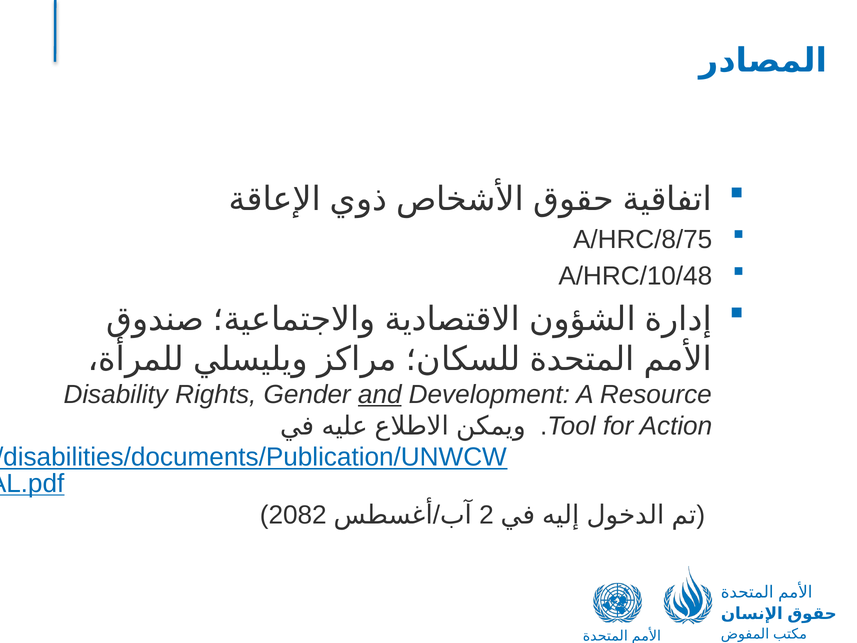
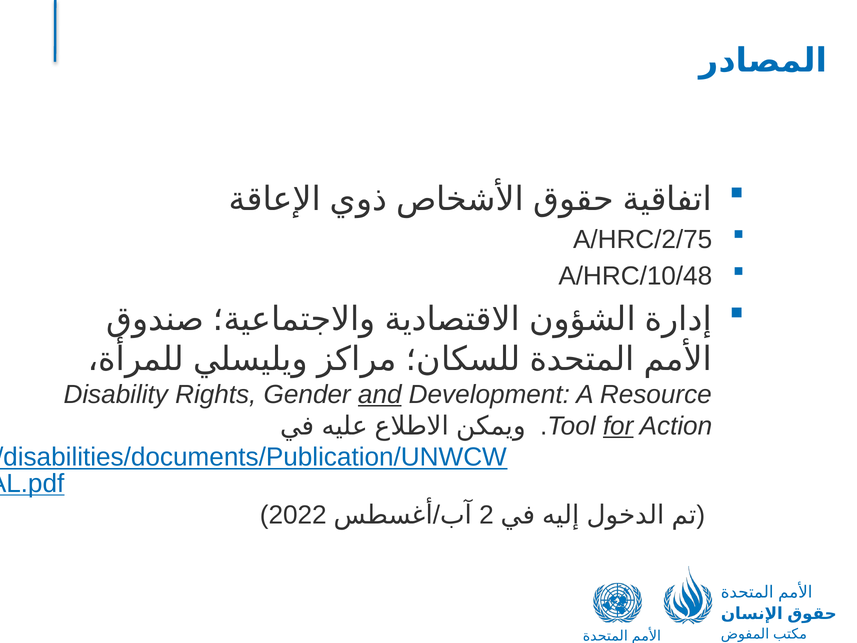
A/HRC/8/75: A/HRC/8/75 -> A/HRC/2/75
for underline: none -> present
2082: 2082 -> 2022
